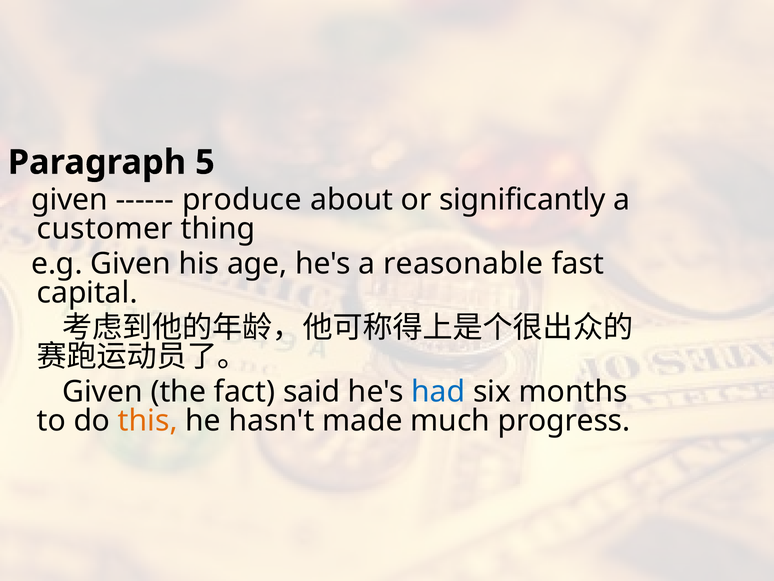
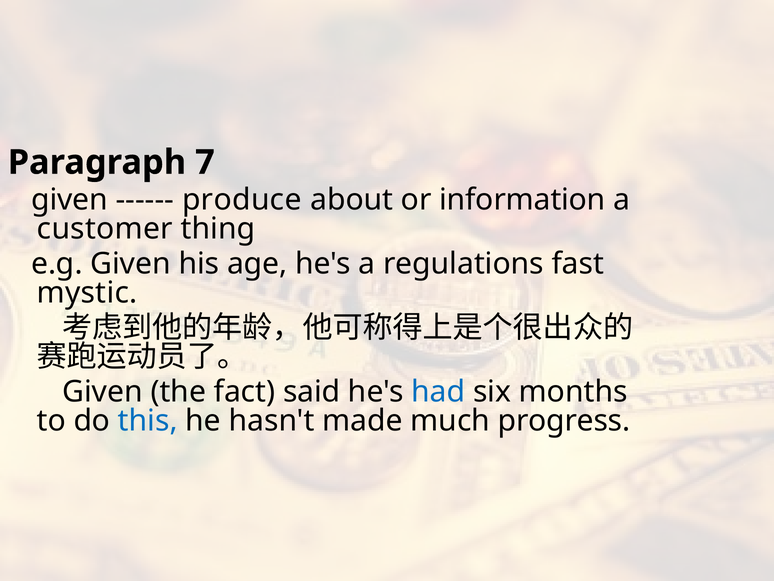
5: 5 -> 7
significantly: significantly -> information
reasonable: reasonable -> regulations
capital: capital -> mystic
this colour: orange -> blue
